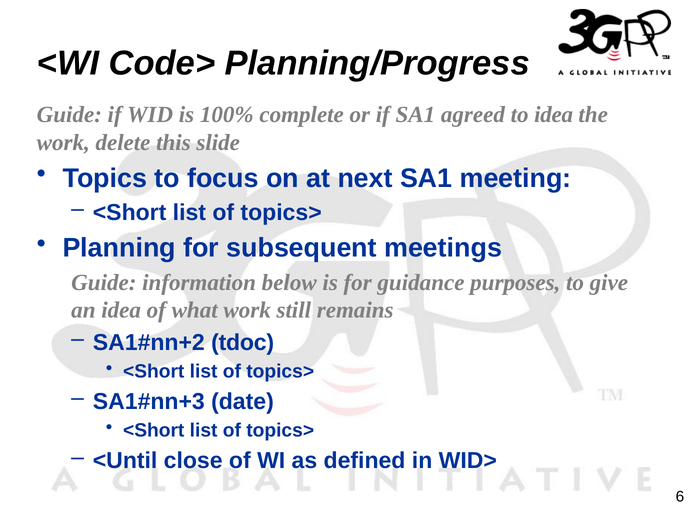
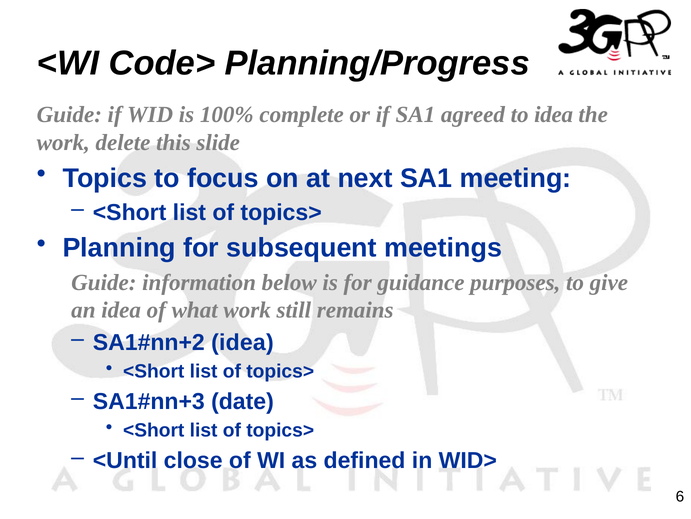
tdoc at (243, 342): tdoc -> idea
